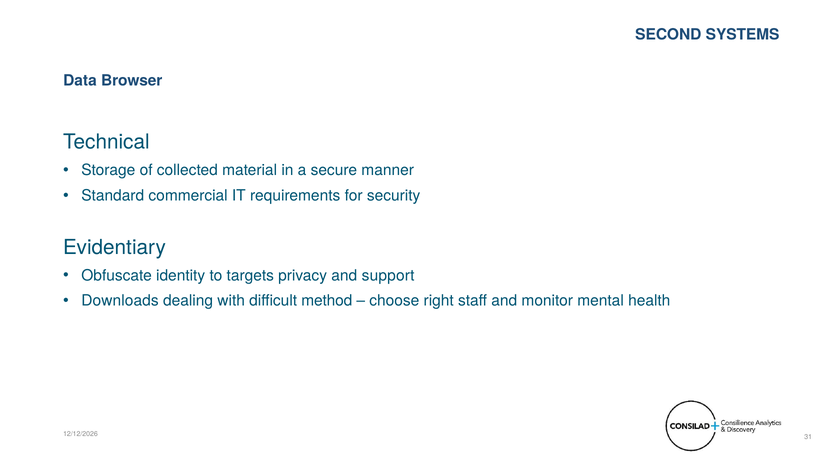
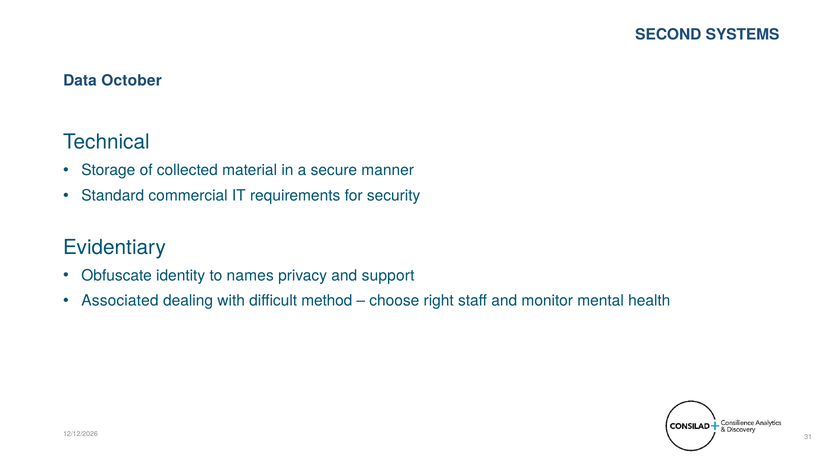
Browser: Browser -> October
targets: targets -> names
Downloads: Downloads -> Associated
